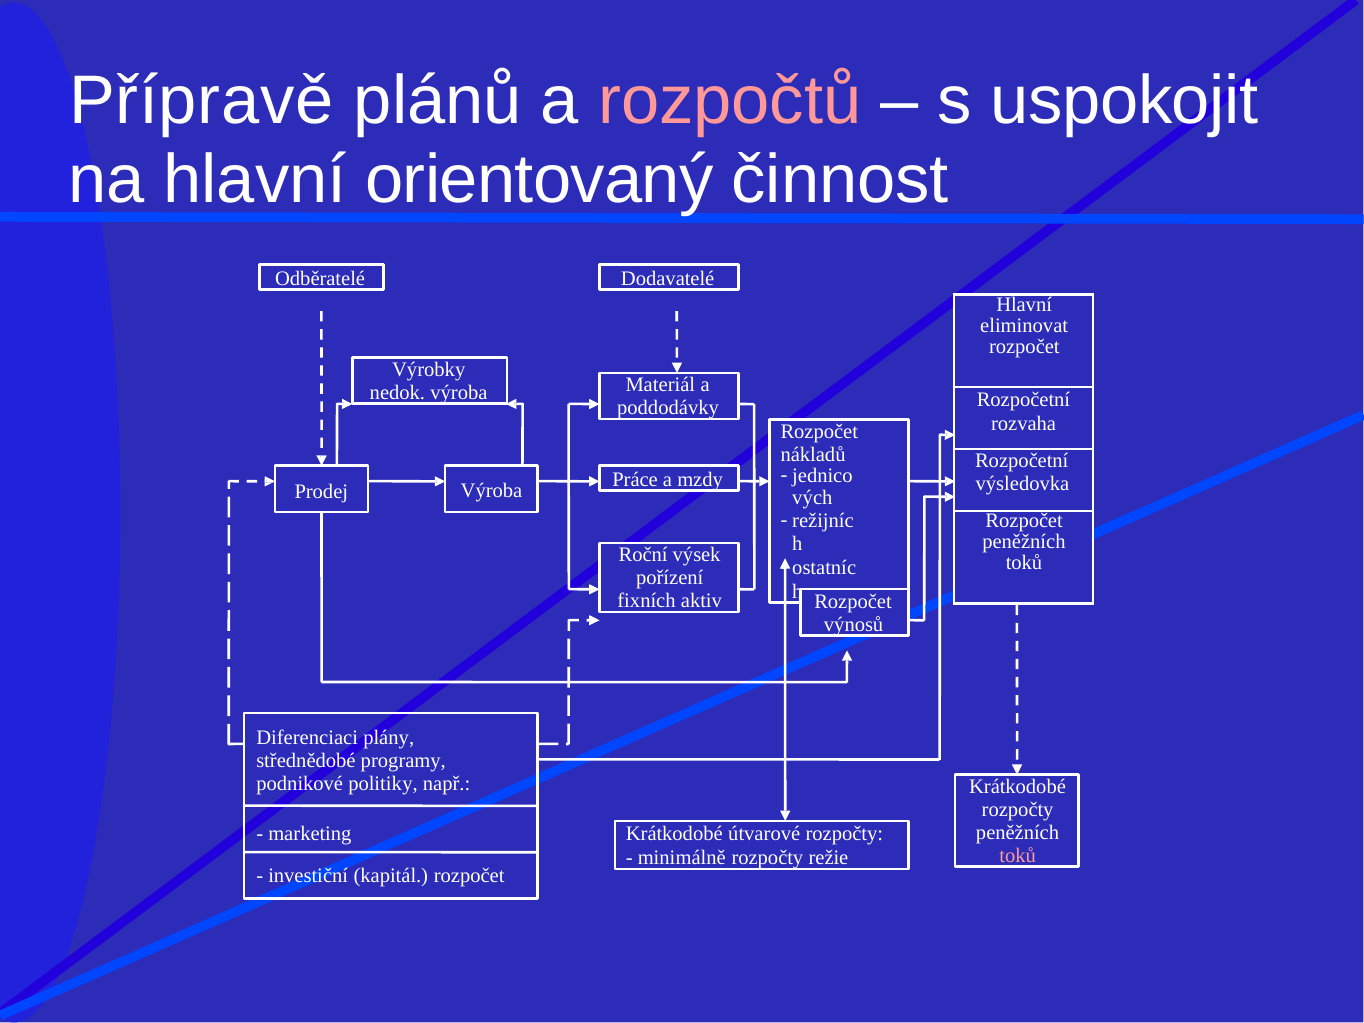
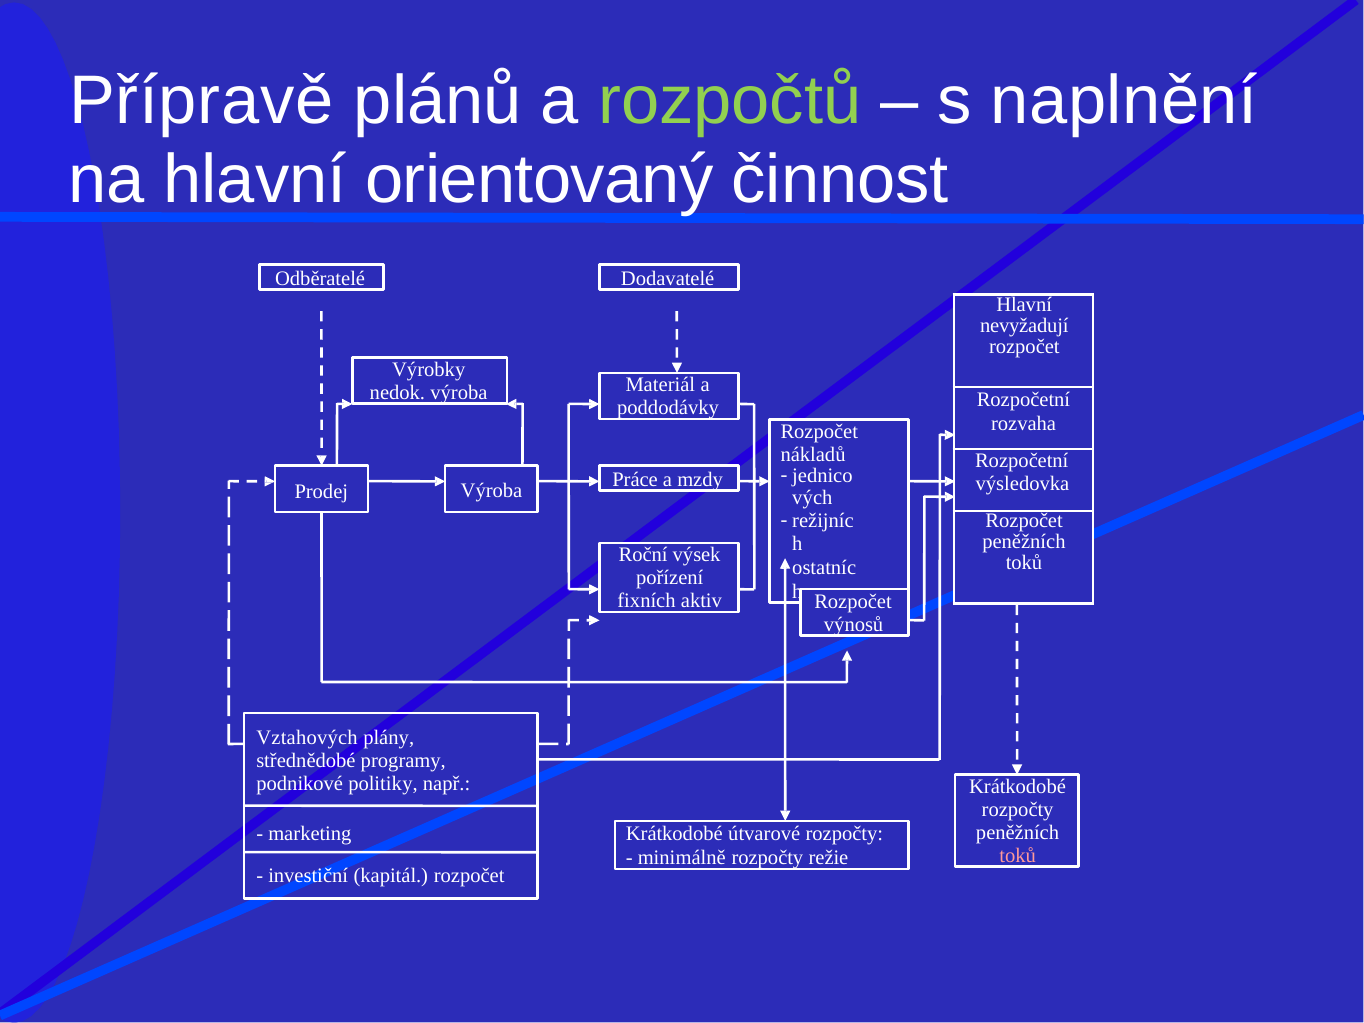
rozpočtů colour: pink -> light green
uspokojit: uspokojit -> naplnění
eliminovat: eliminovat -> nevyžadují
Diferenciaci: Diferenciaci -> Vztahových
